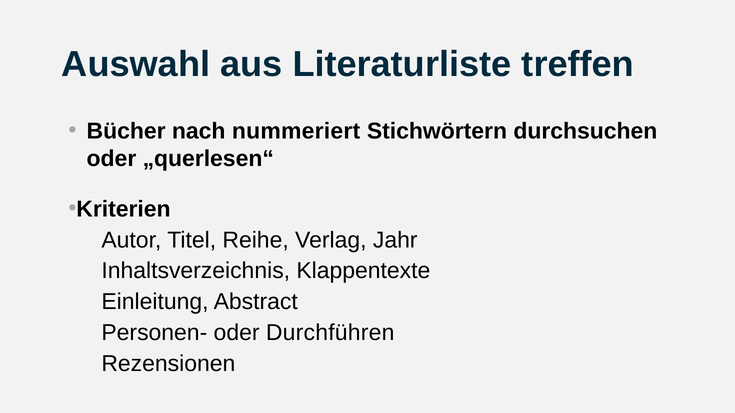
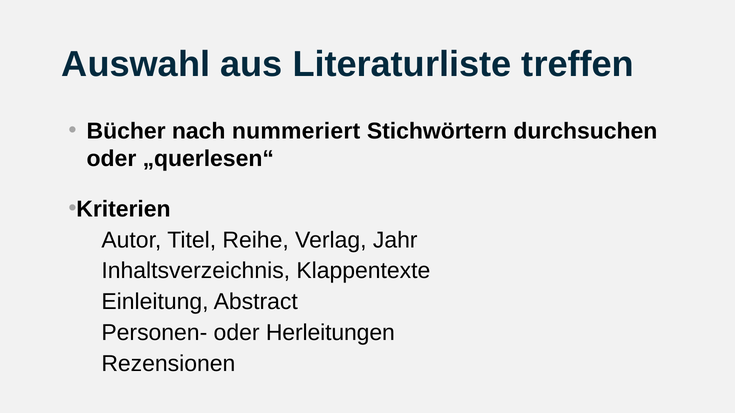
Durchführen: Durchführen -> Herleitungen
